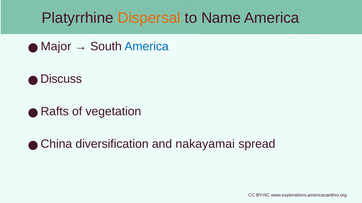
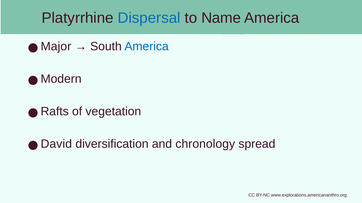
Dispersal colour: orange -> blue
Discuss: Discuss -> Modern
China: China -> David
nakayamai: nakayamai -> chronology
